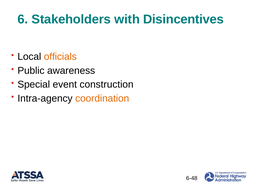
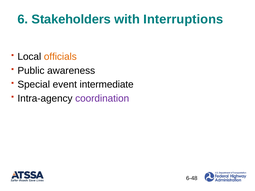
Disincentives: Disincentives -> Interruptions
construction: construction -> intermediate
coordination colour: orange -> purple
